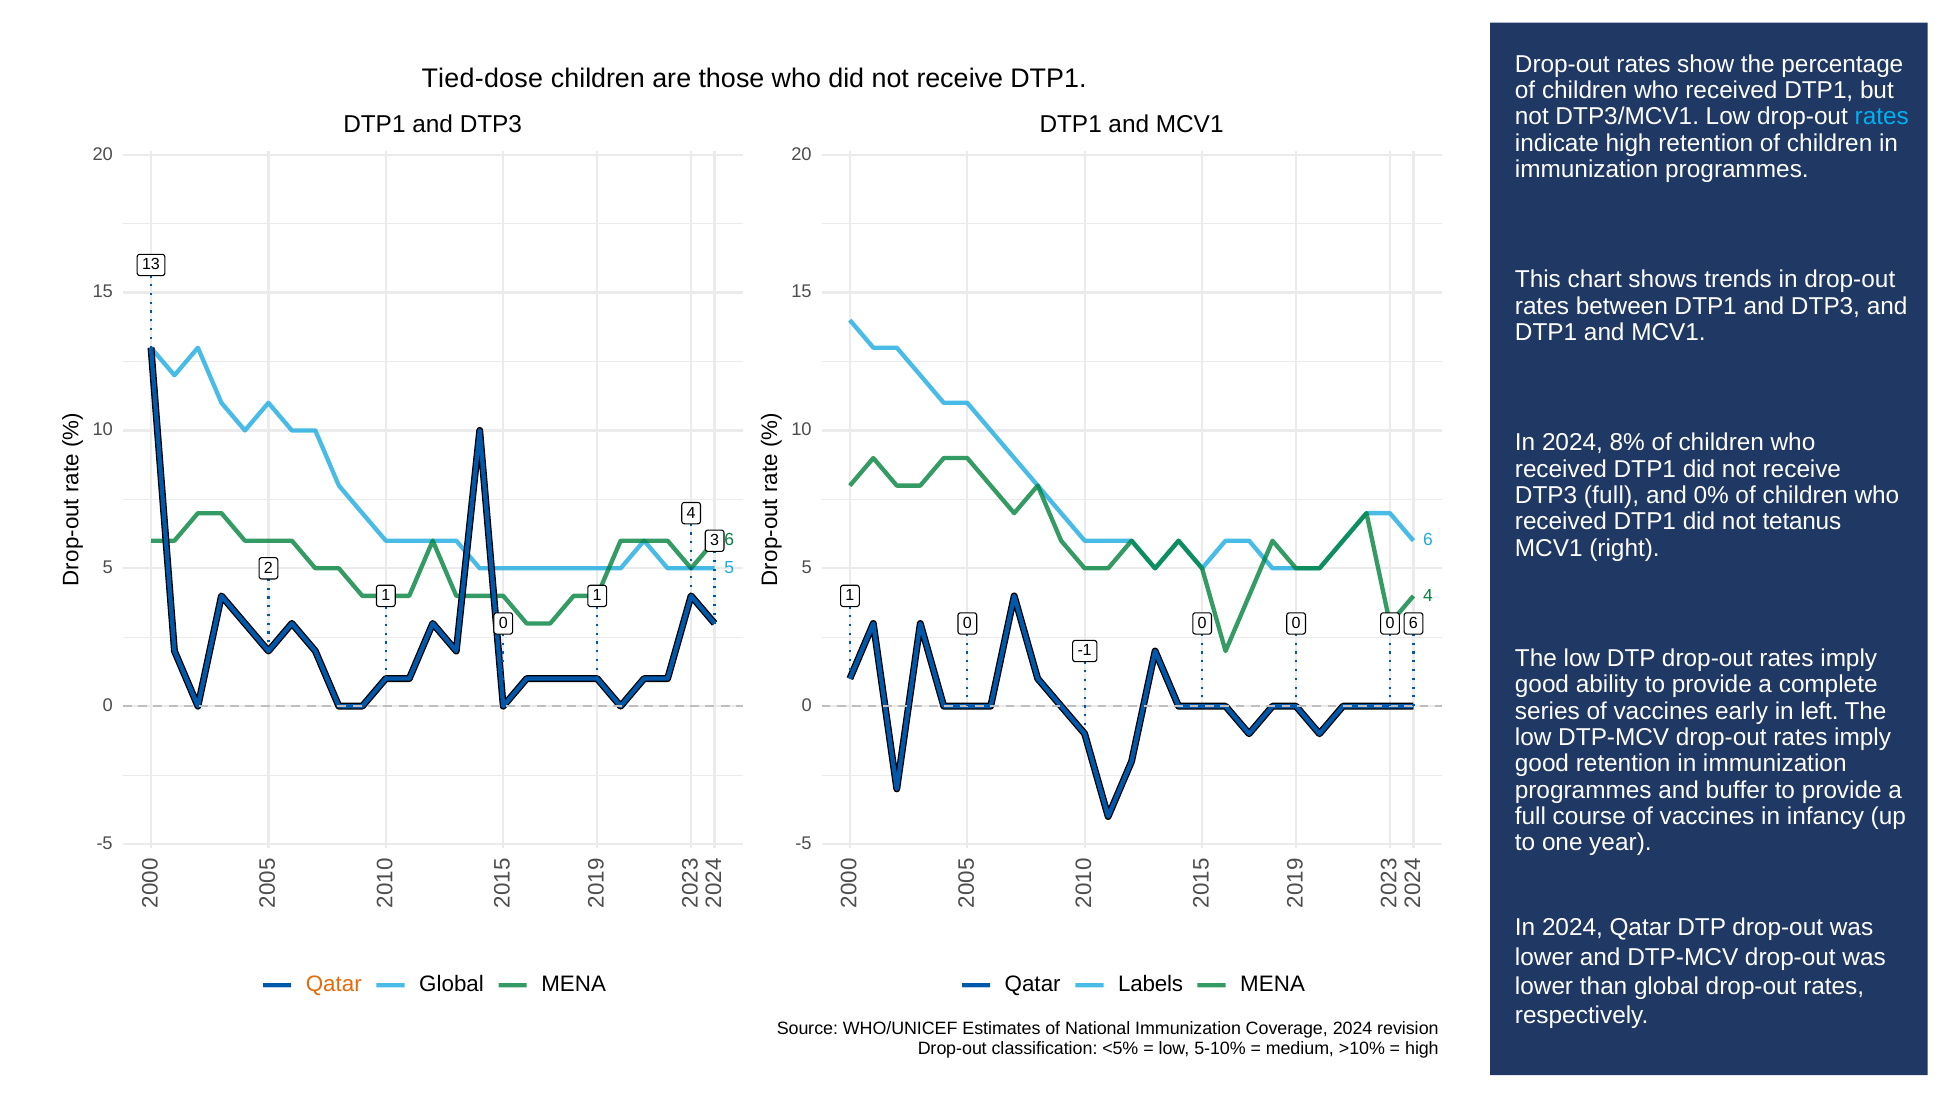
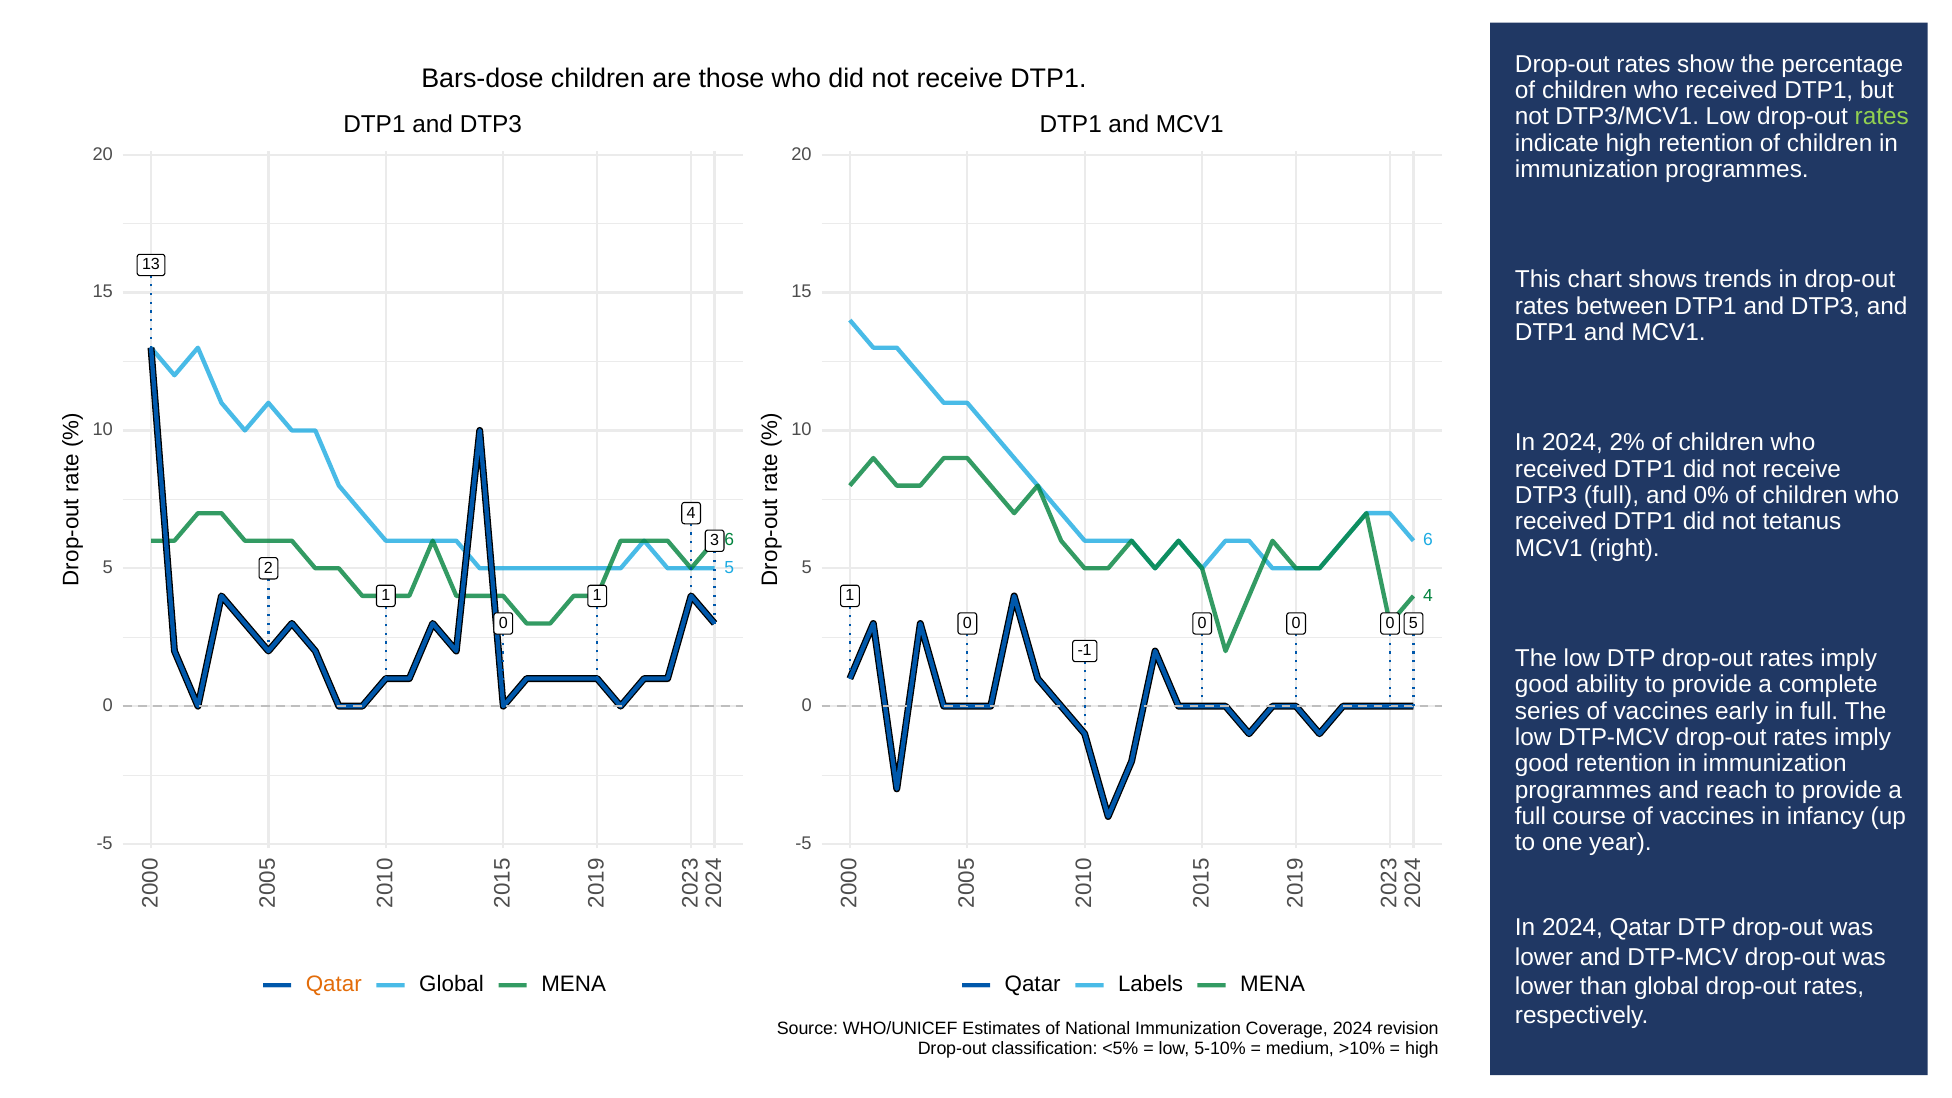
Tied-dose: Tied-dose -> Bars-dose
rates at (1882, 117) colour: light blue -> light green
8%: 8% -> 2%
0 0 0 6: 6 -> 5
in left: left -> full
buffer: buffer -> reach
